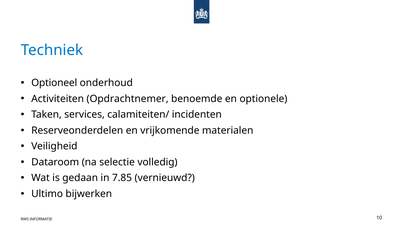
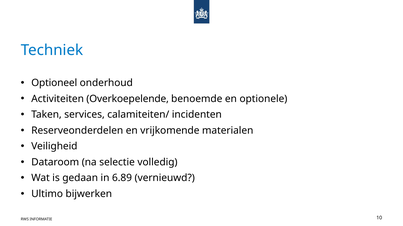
Opdrachtnemer: Opdrachtnemer -> Overkoepelende
7.85: 7.85 -> 6.89
